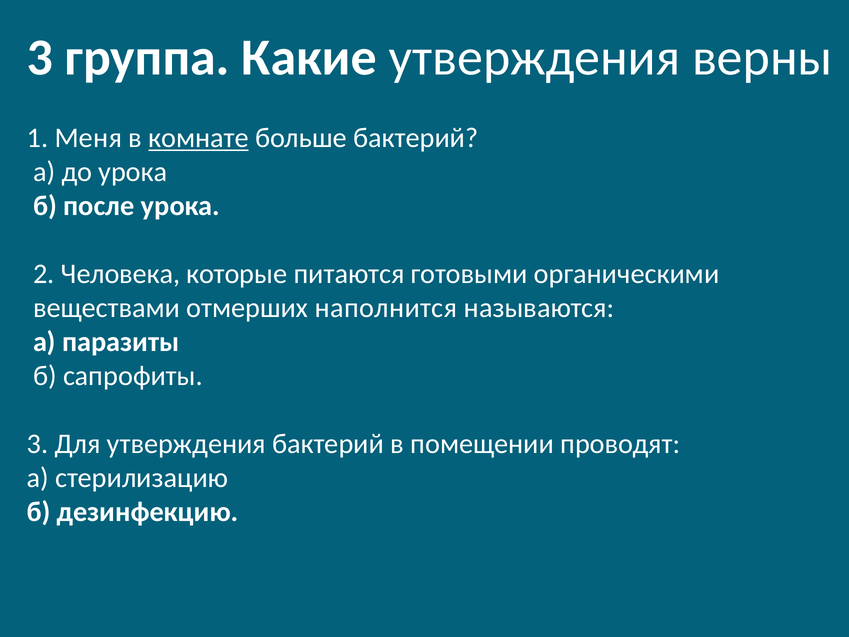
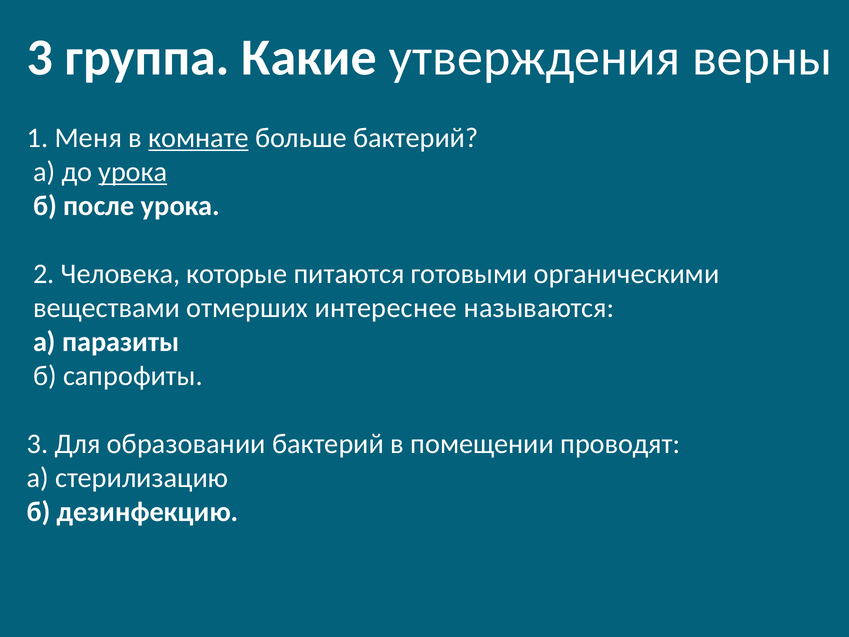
урока at (133, 172) underline: none -> present
наполнится: наполнится -> интереснее
Для утверждения: утверждения -> образовании
